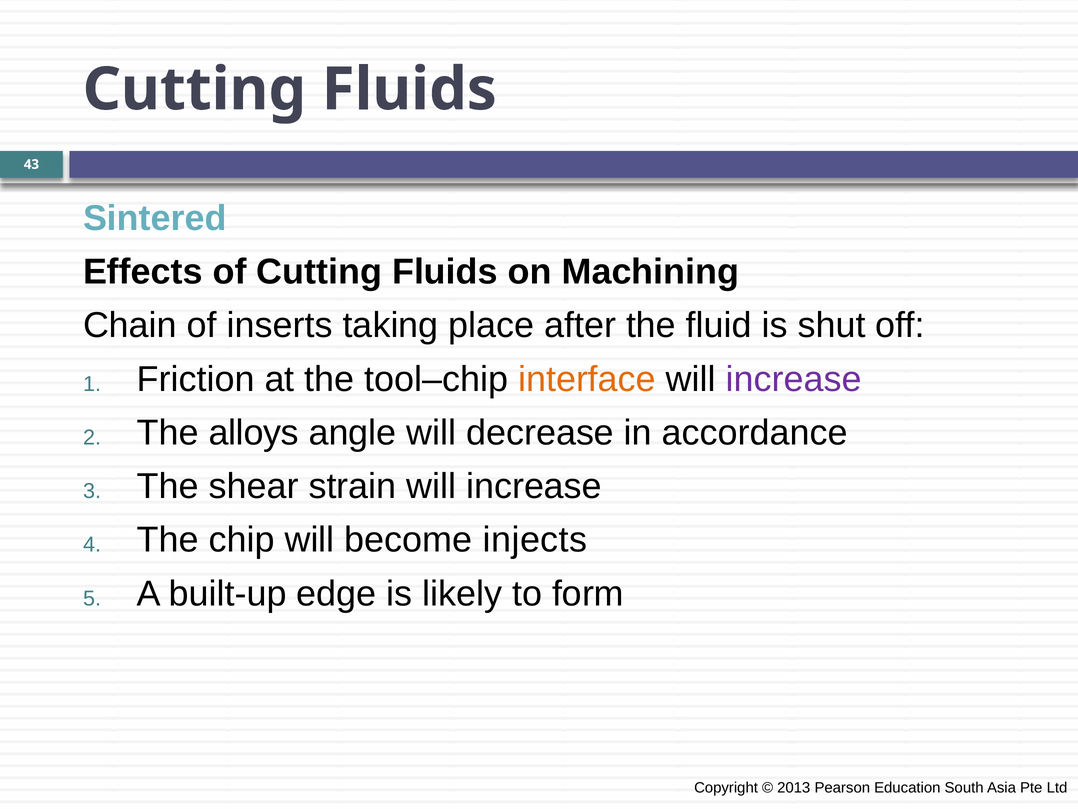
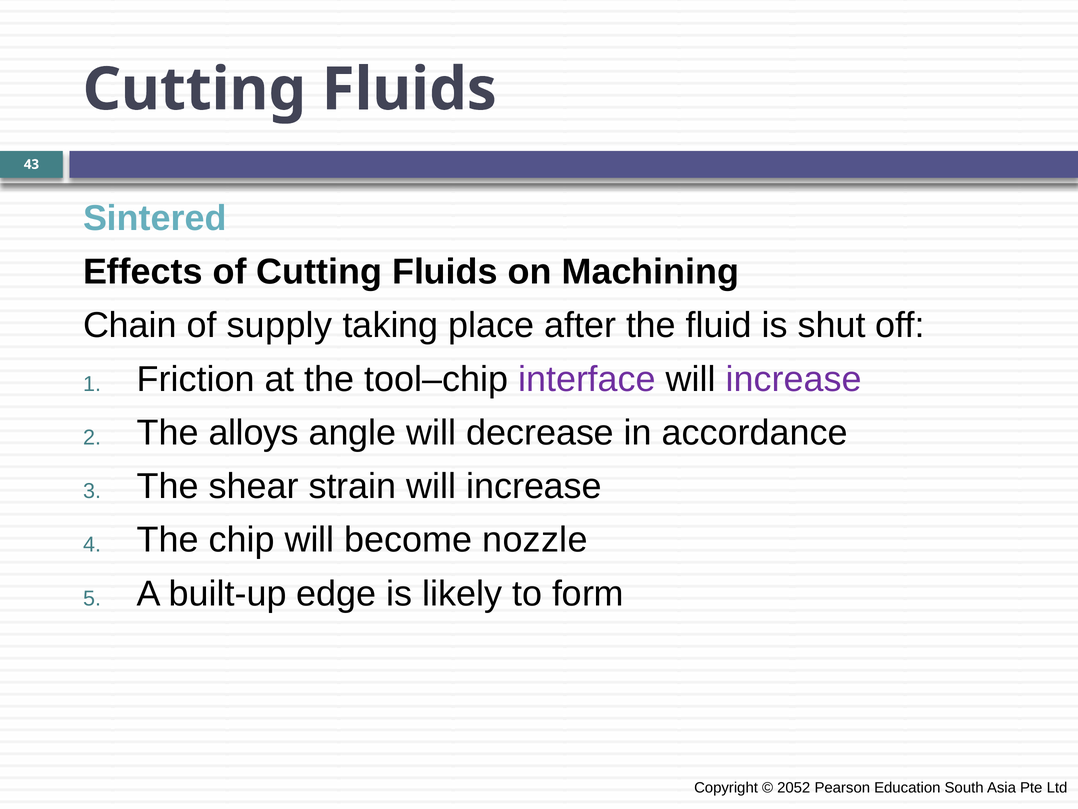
inserts: inserts -> supply
interface colour: orange -> purple
injects: injects -> nozzle
2013: 2013 -> 2052
